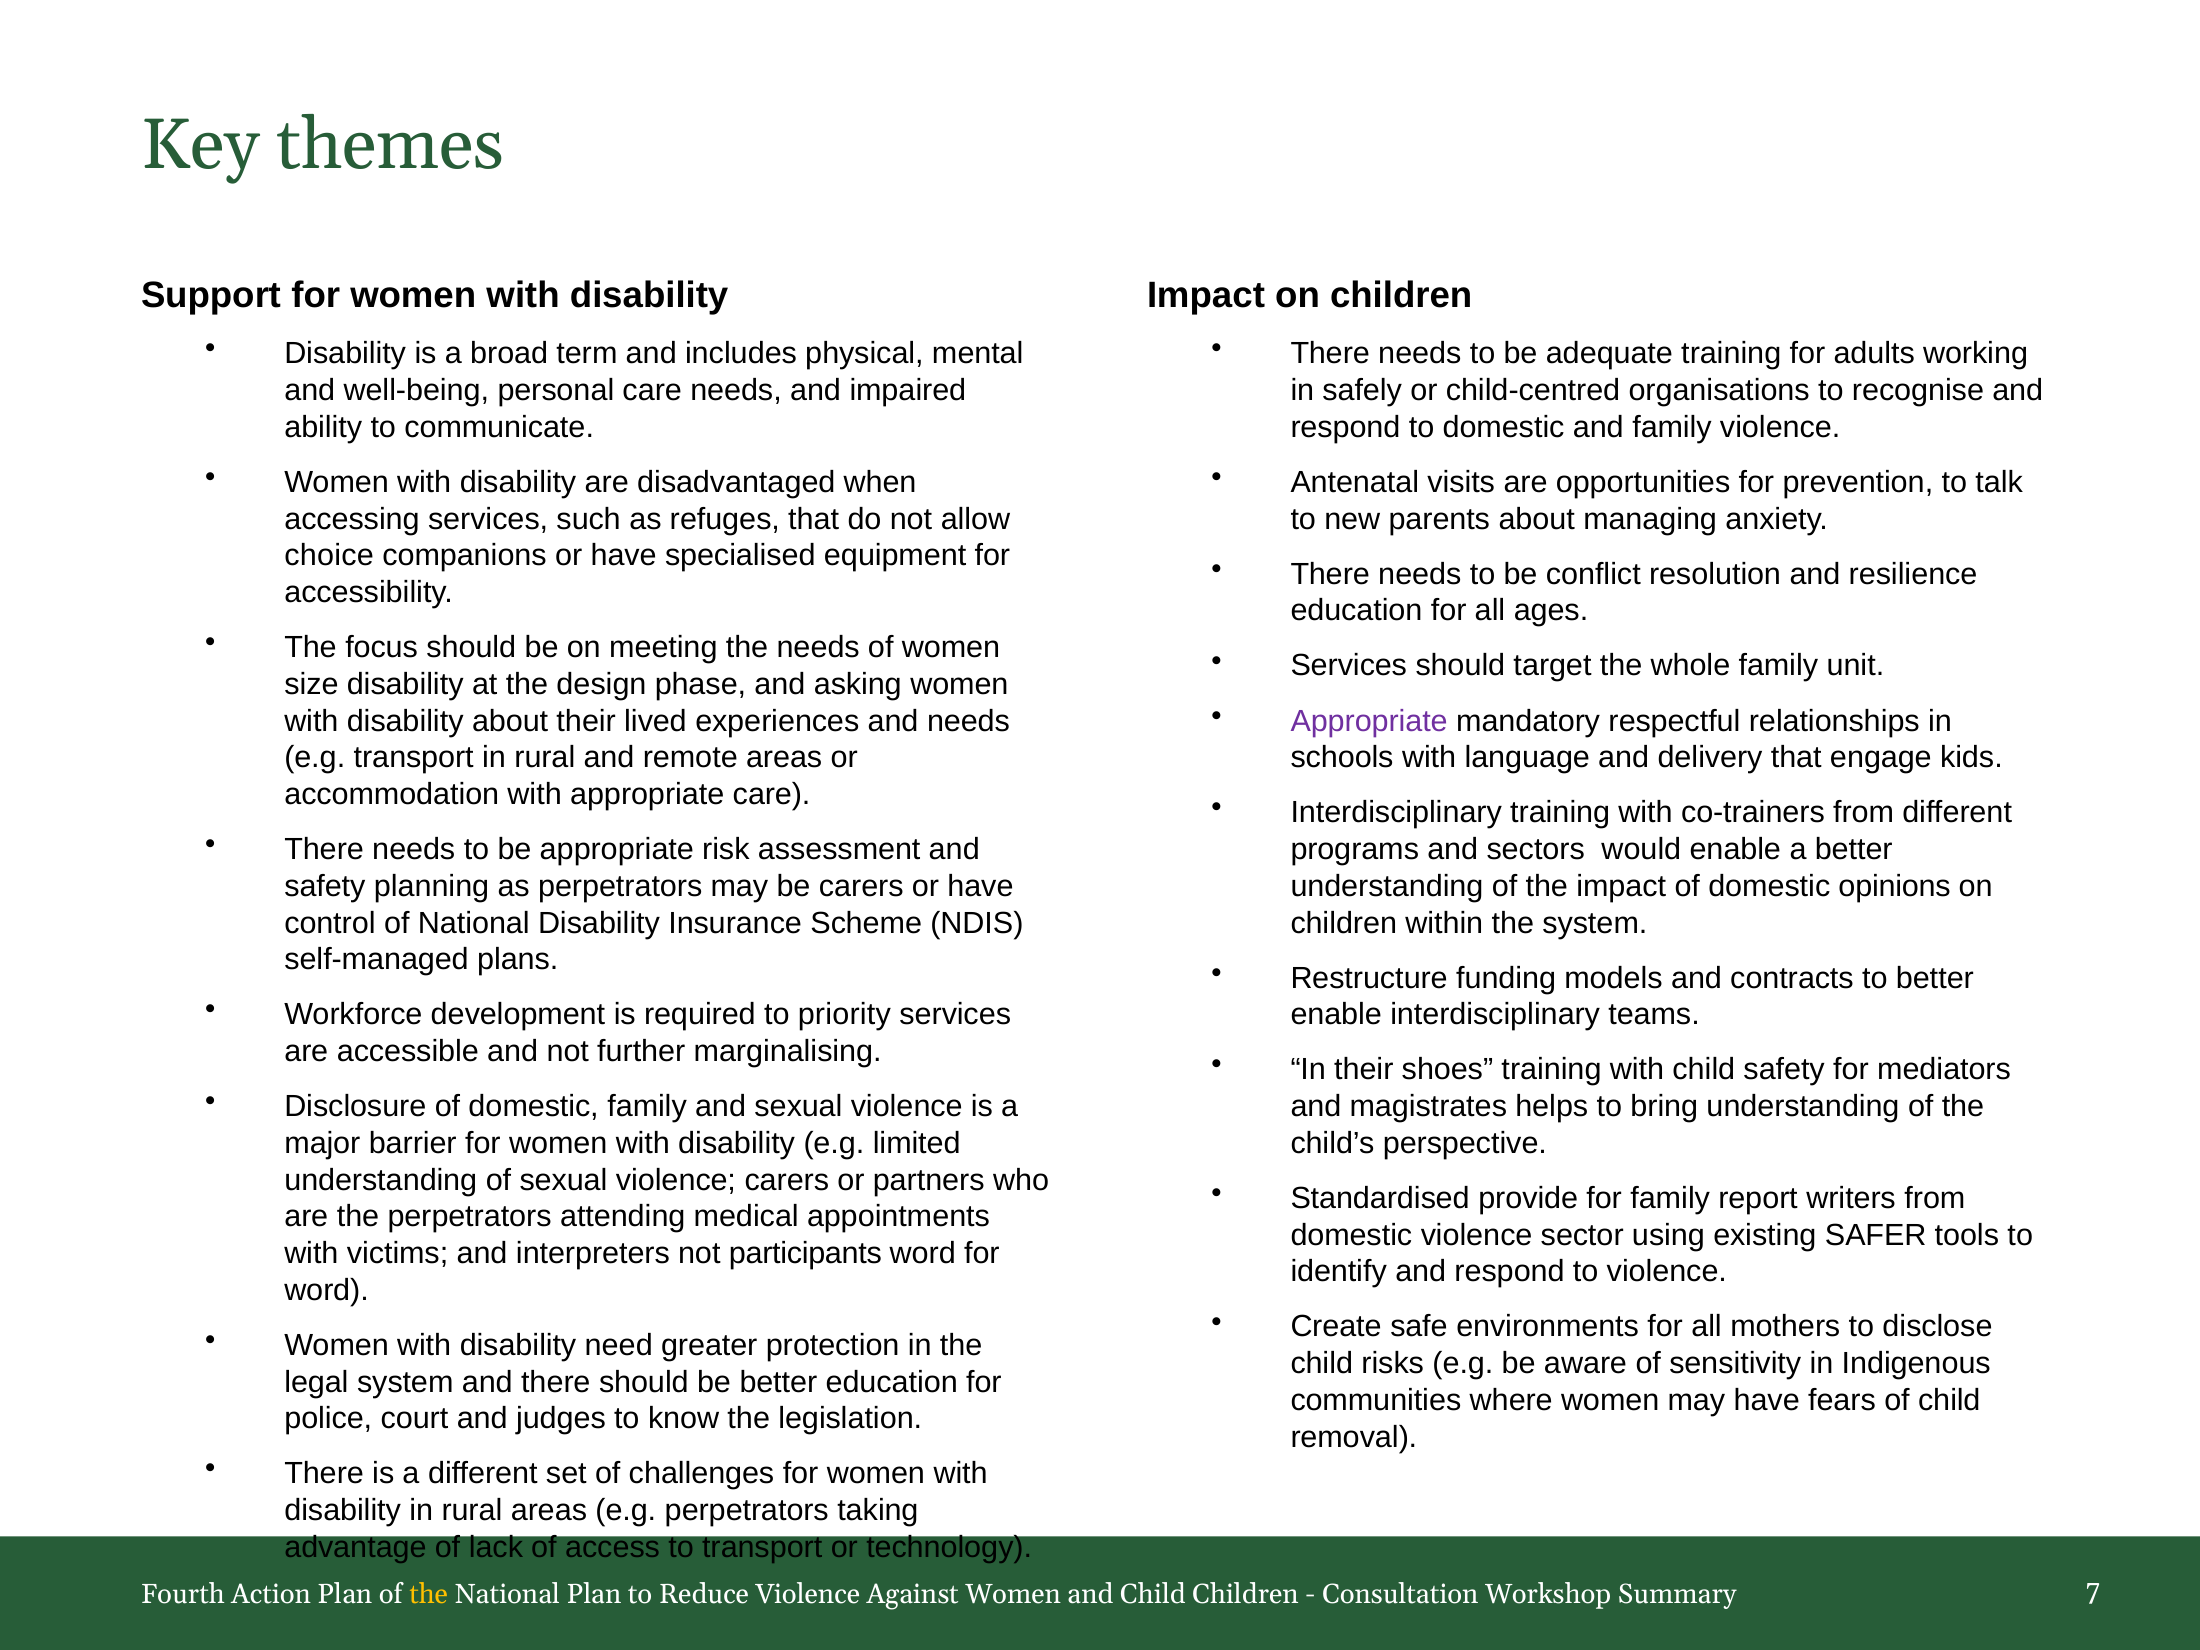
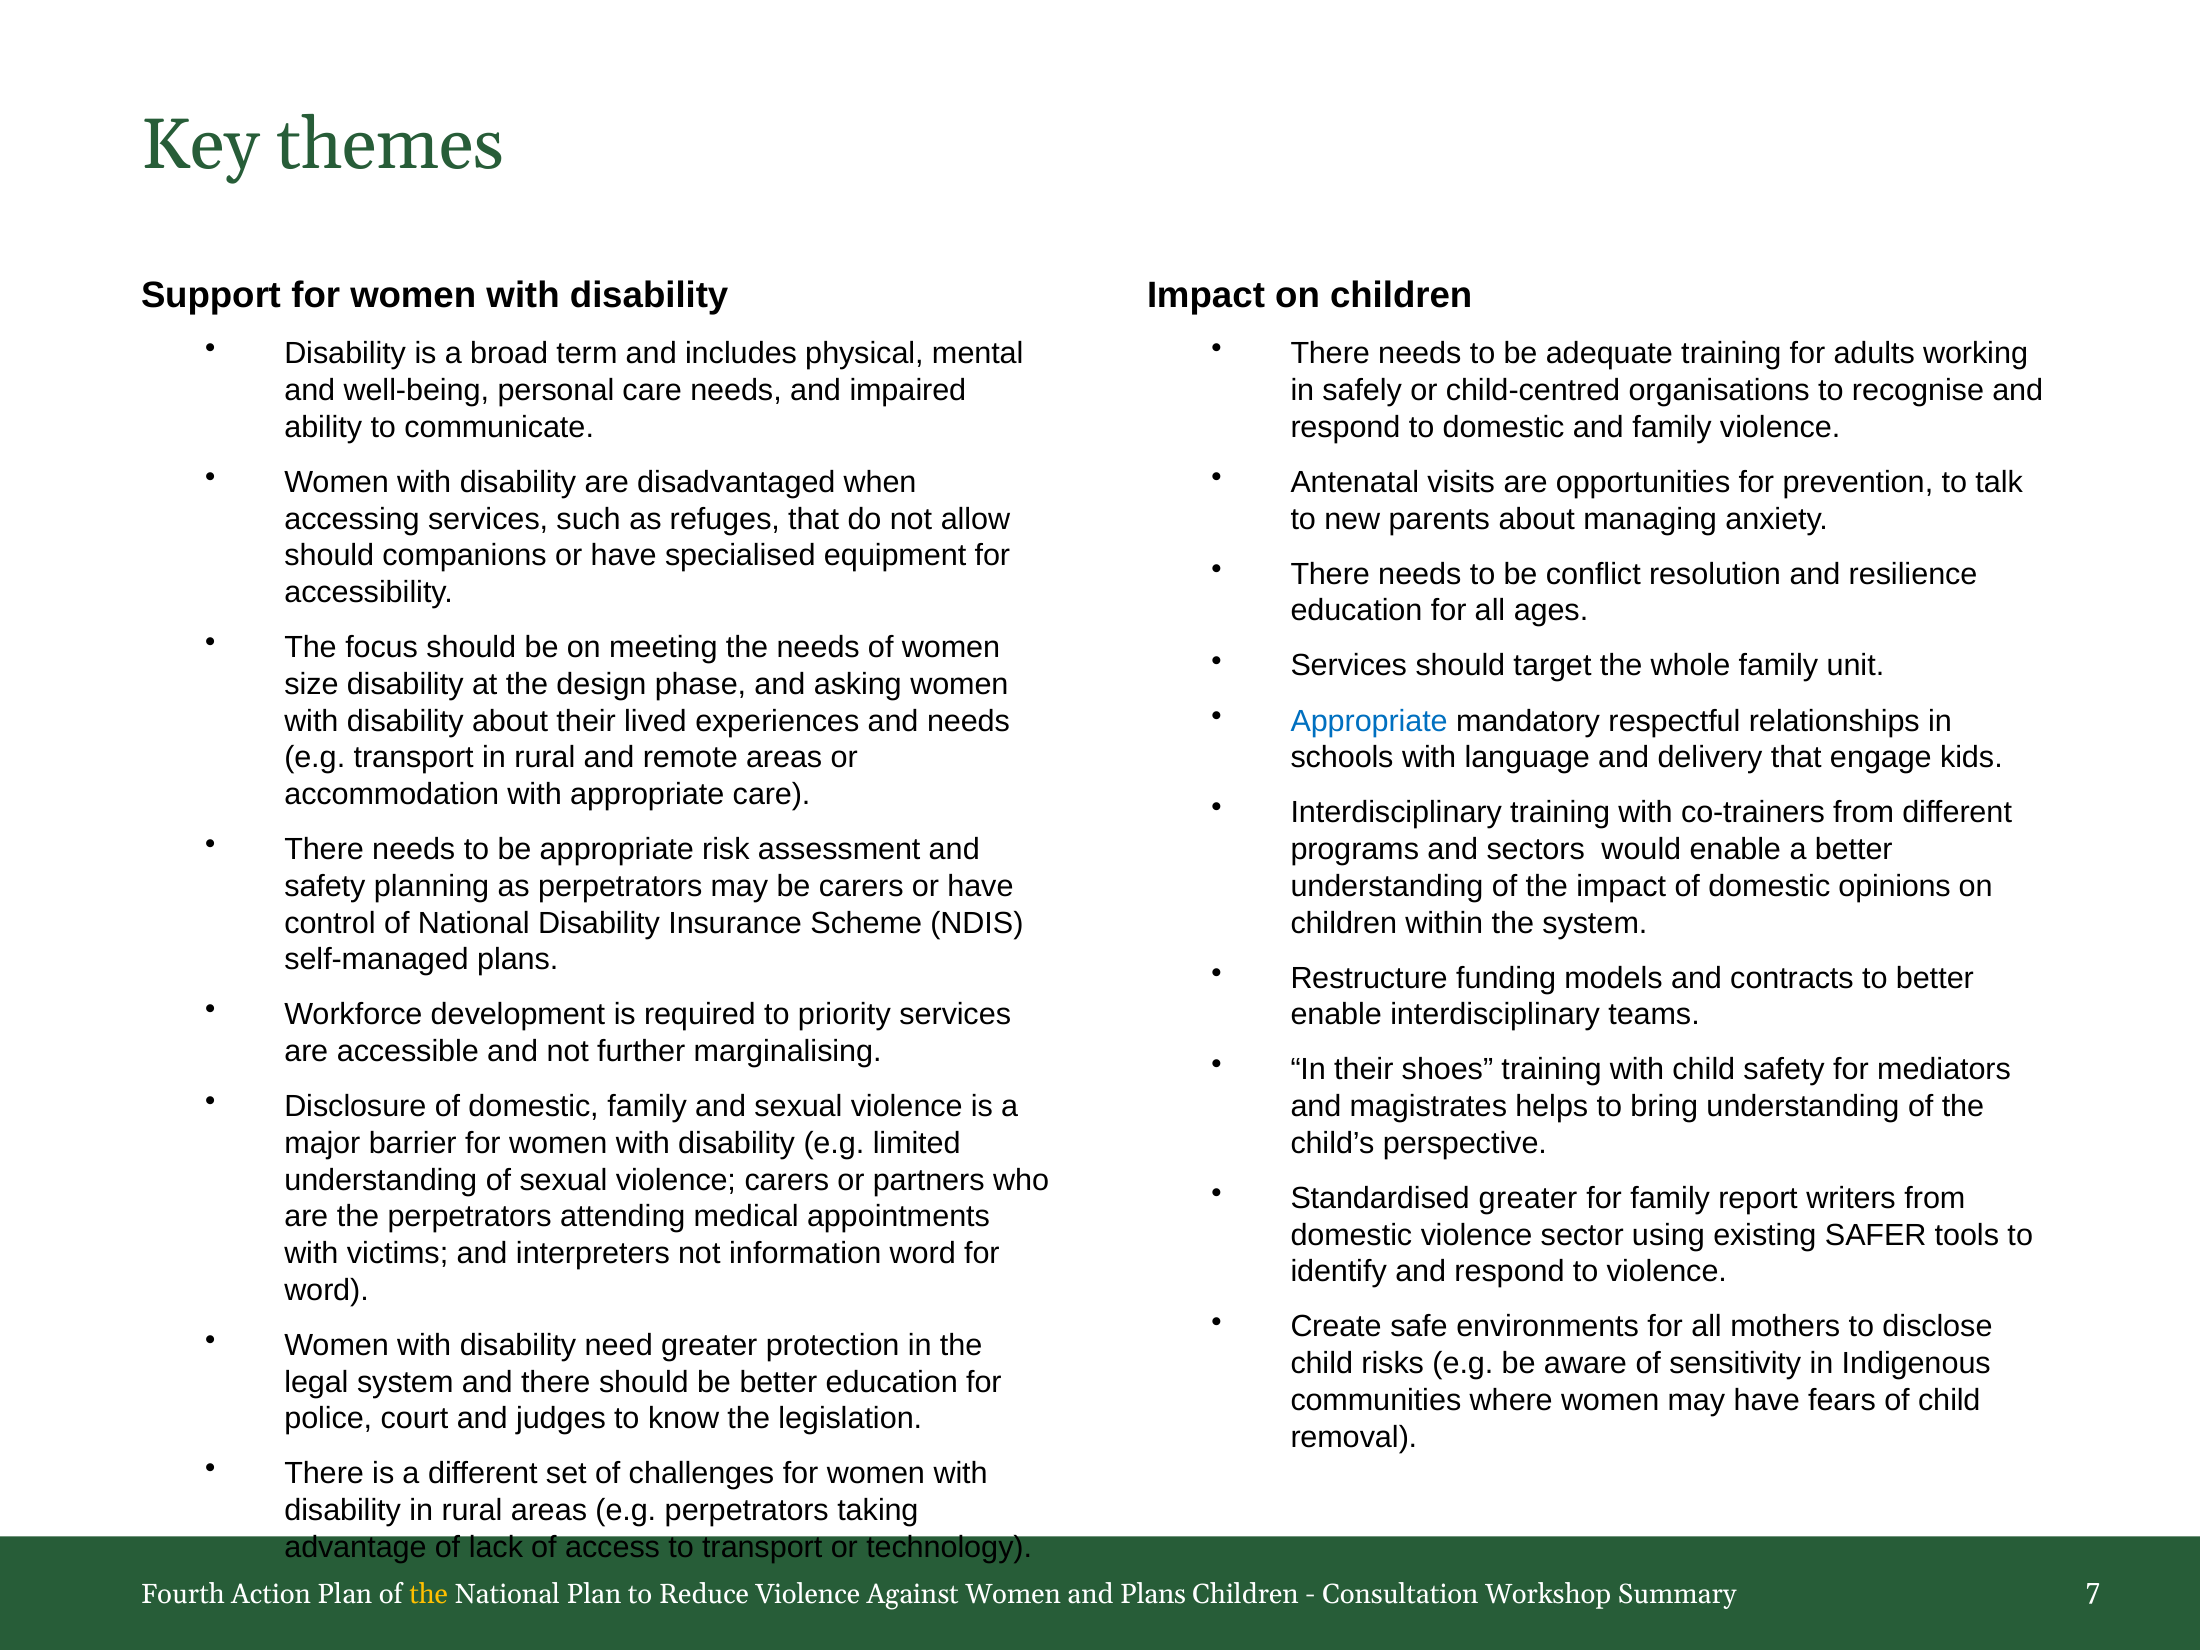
choice at (329, 556): choice -> should
Appropriate at (1369, 721) colour: purple -> blue
Standardised provide: provide -> greater
participants: participants -> information
and Child: Child -> Plans
